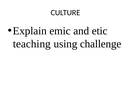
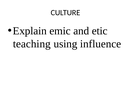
challenge: challenge -> influence
